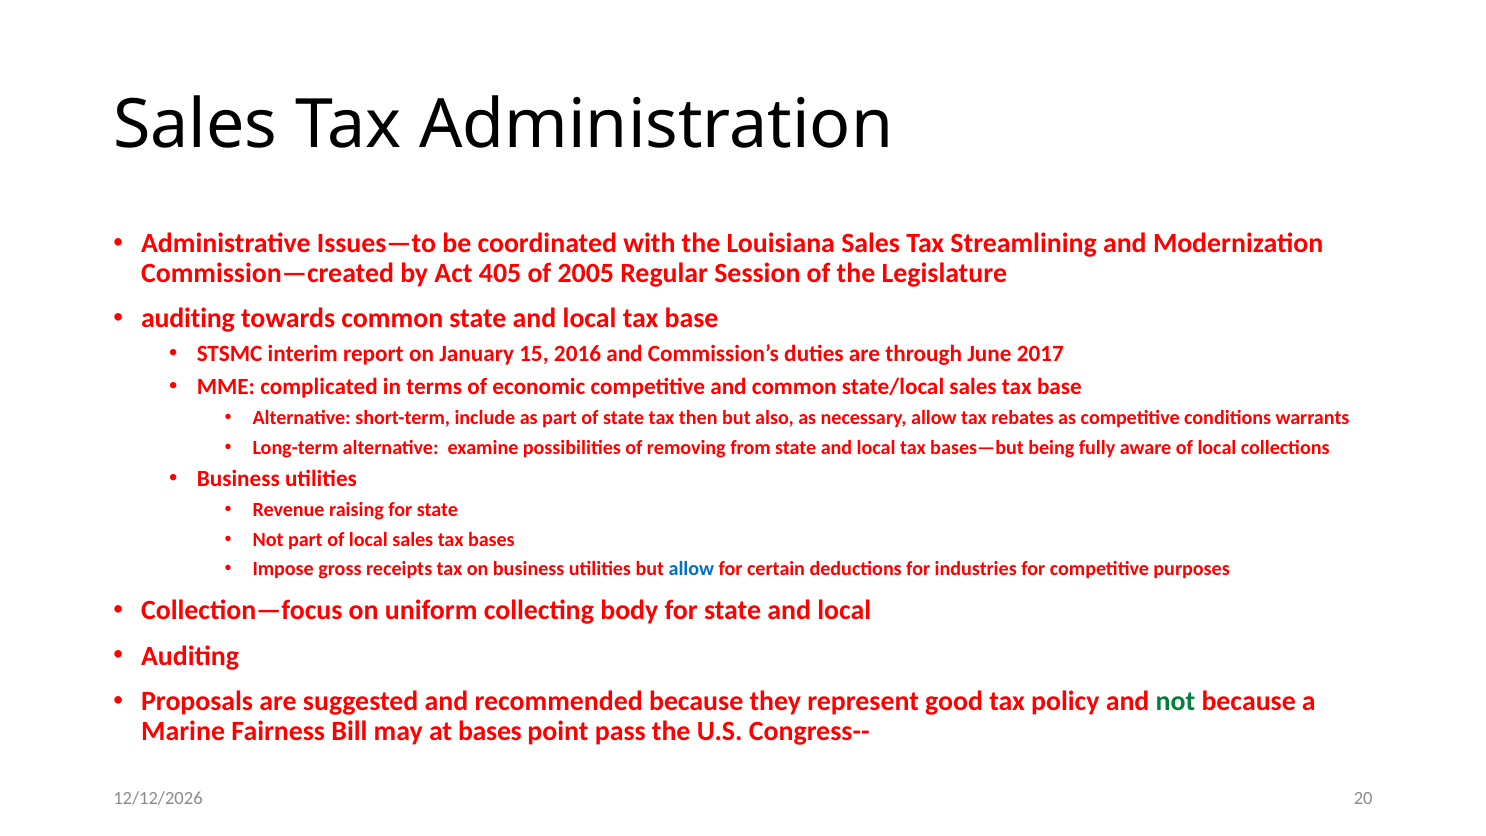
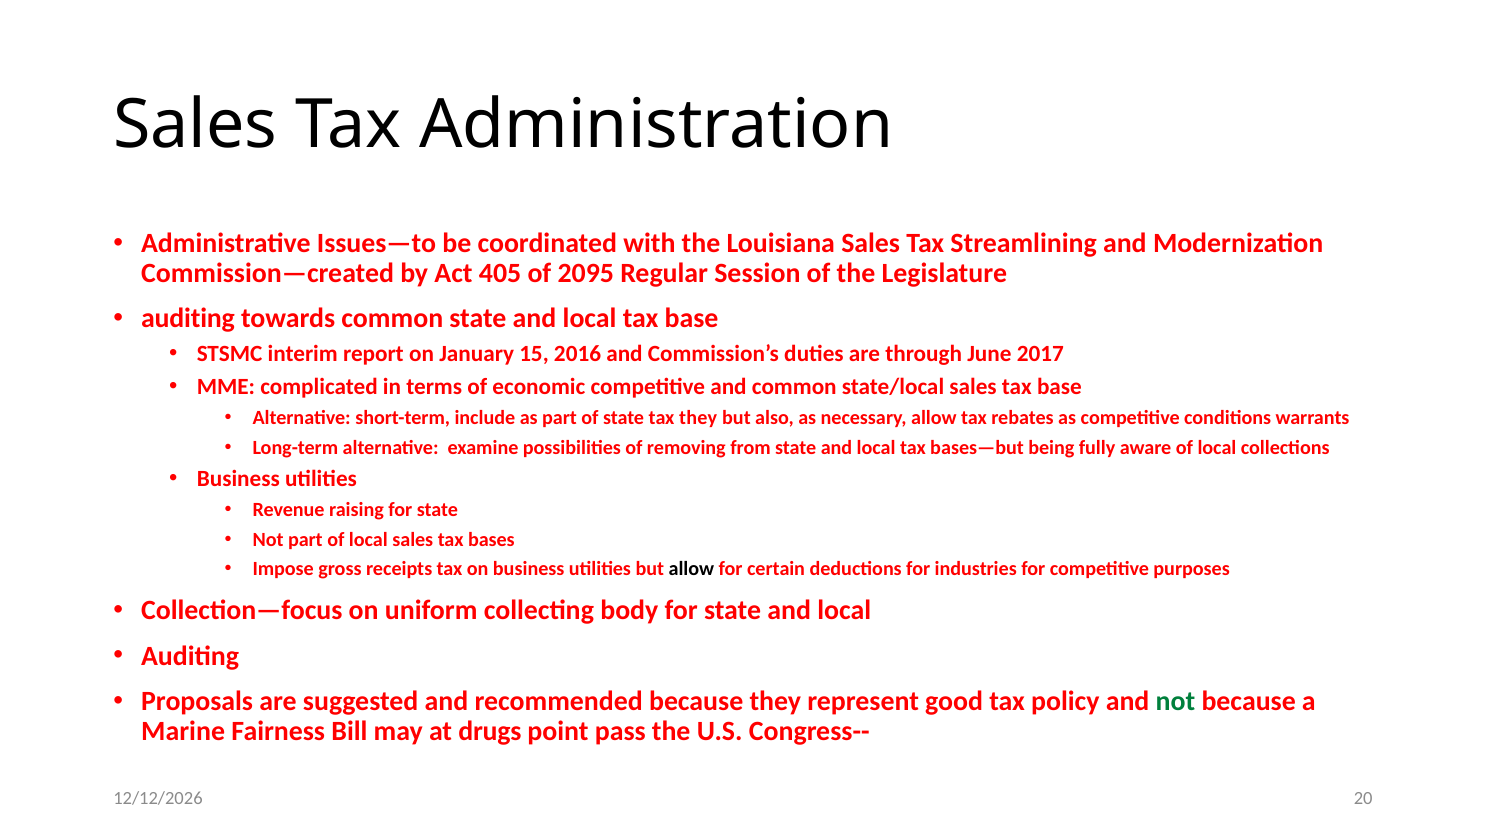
2005: 2005 -> 2095
tax then: then -> they
allow at (691, 569) colour: blue -> black
at bases: bases -> drugs
